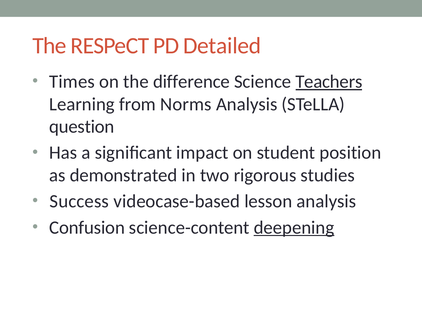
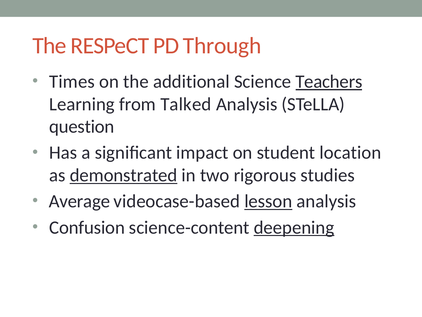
Detailed: Detailed -> Through
difference: difference -> additional
Norms: Norms -> Talked
position: position -> location
demonstrated underline: none -> present
Success: Success -> Average
lesson underline: none -> present
